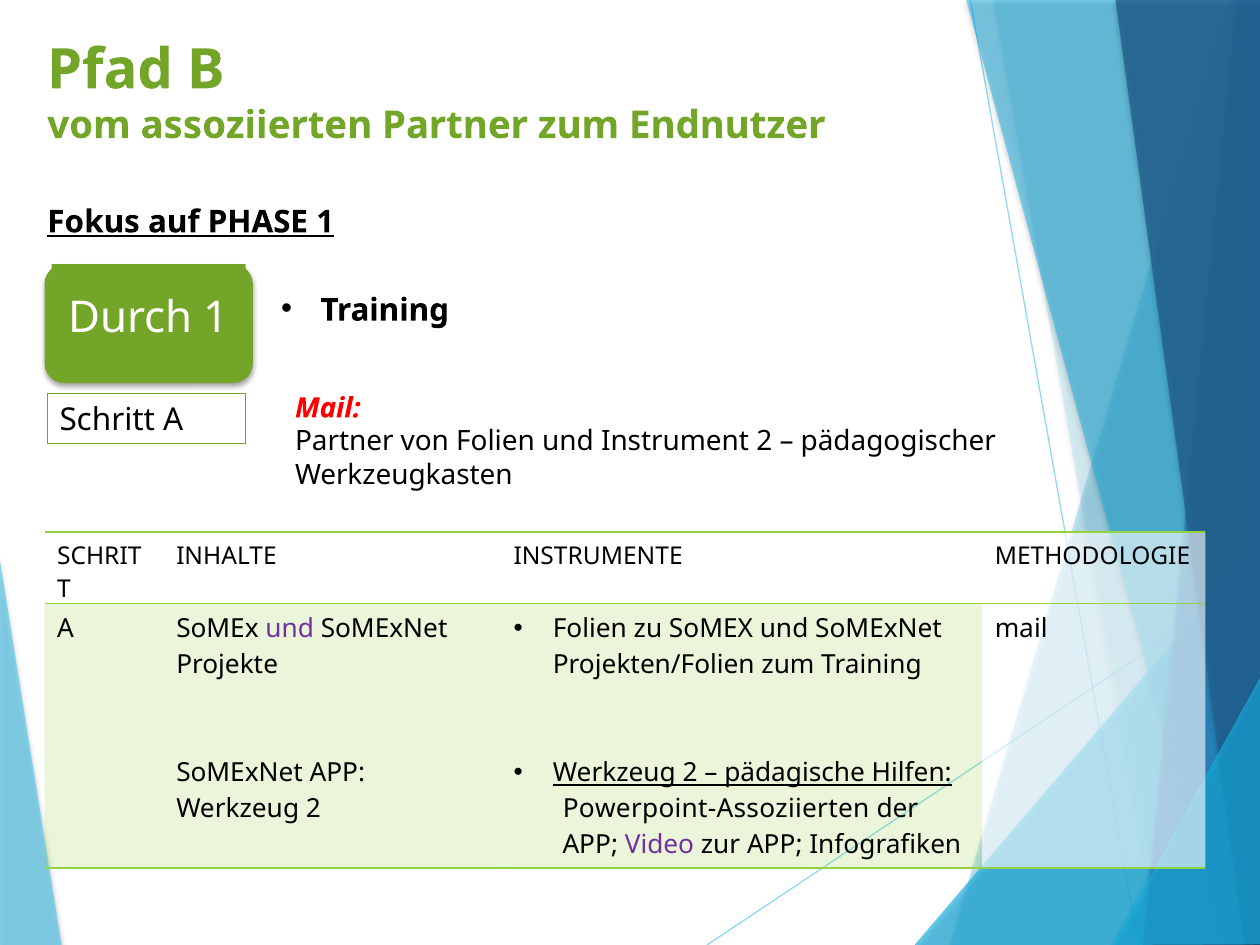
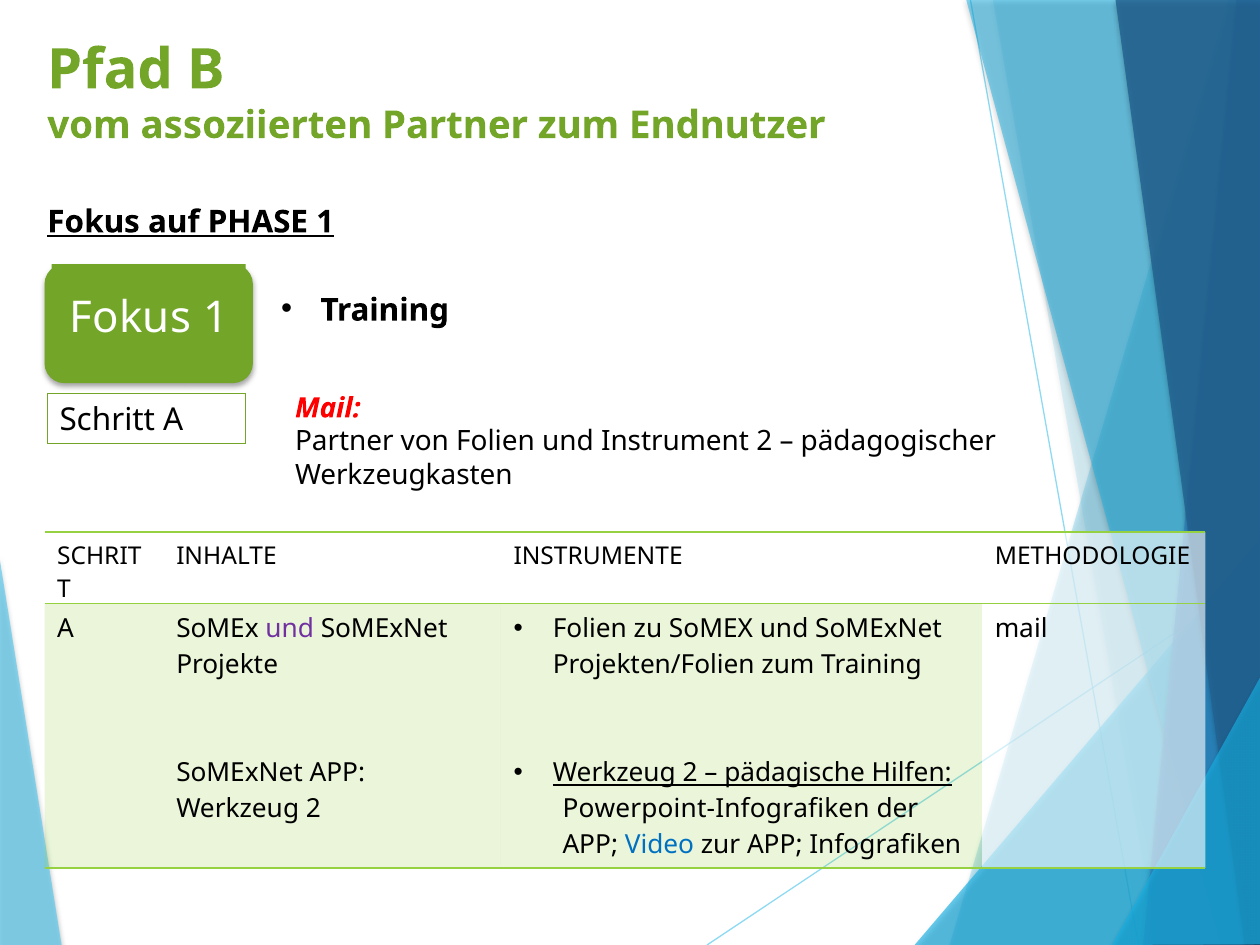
Durch at (131, 318): Durch -> Fokus
Powerpoint-Assoziierten: Powerpoint-Assoziierten -> Powerpoint-Infografiken
Video colour: purple -> blue
